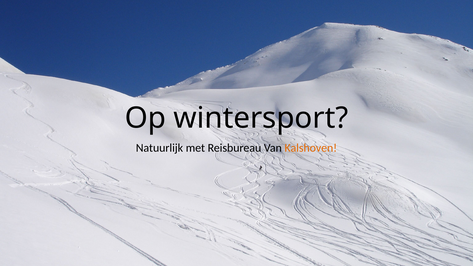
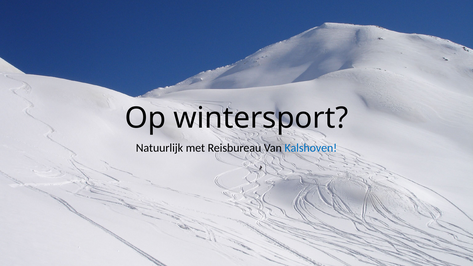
Kalshoven colour: orange -> blue
